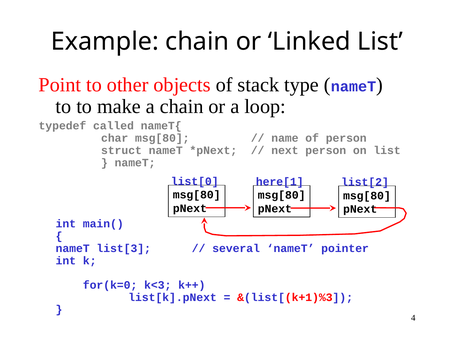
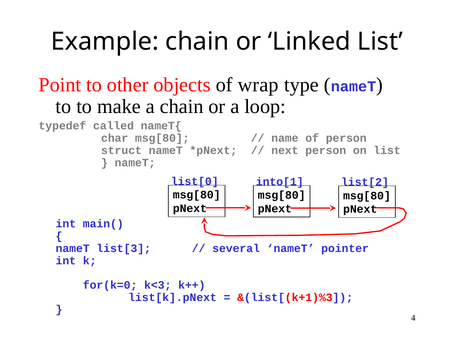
stack: stack -> wrap
here[1: here[1 -> into[1
